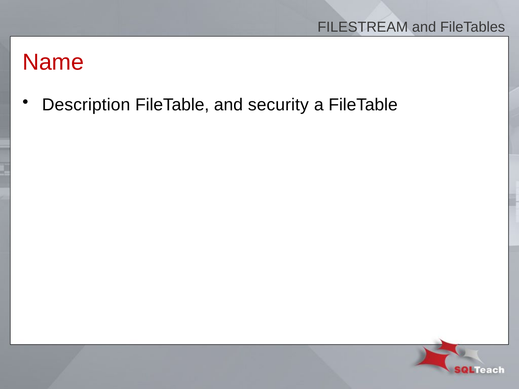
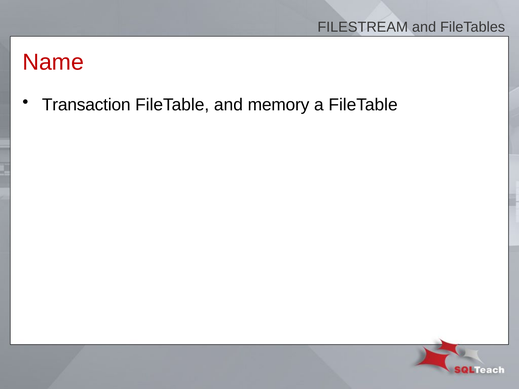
Description: Description -> Transaction
security: security -> memory
